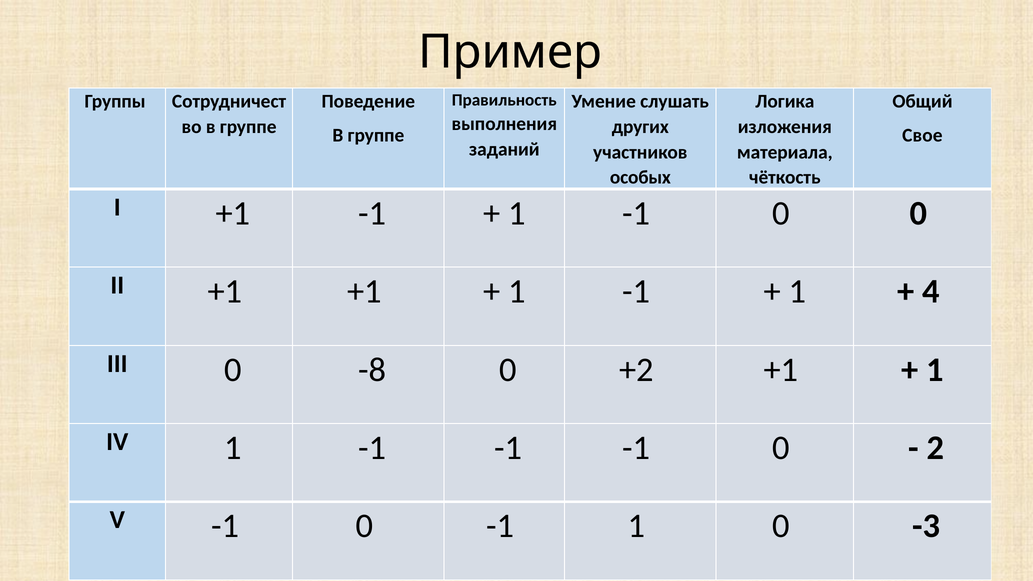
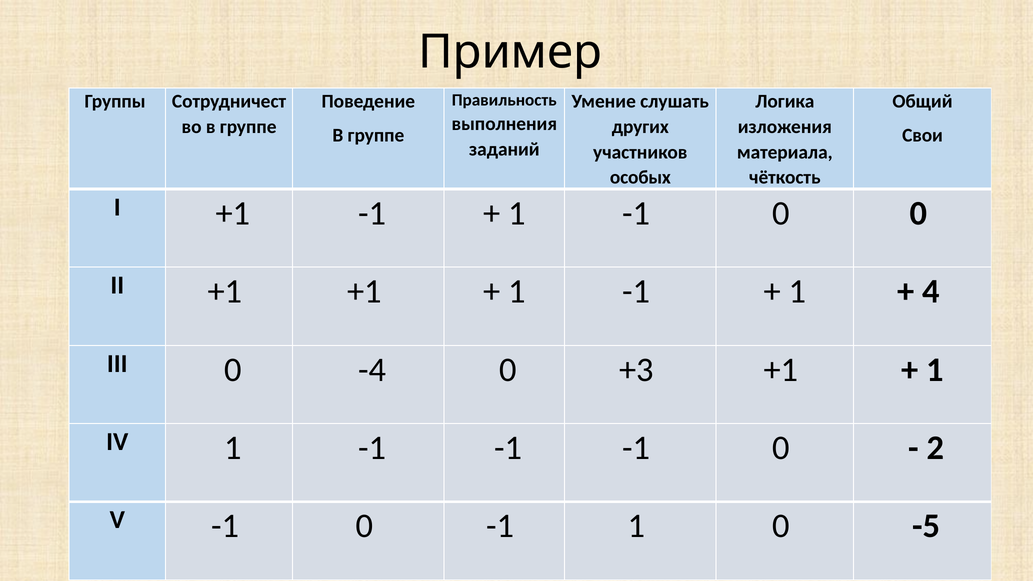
Свое: Свое -> Свои
-8: -8 -> -4
+2: +2 -> +3
-3: -3 -> -5
